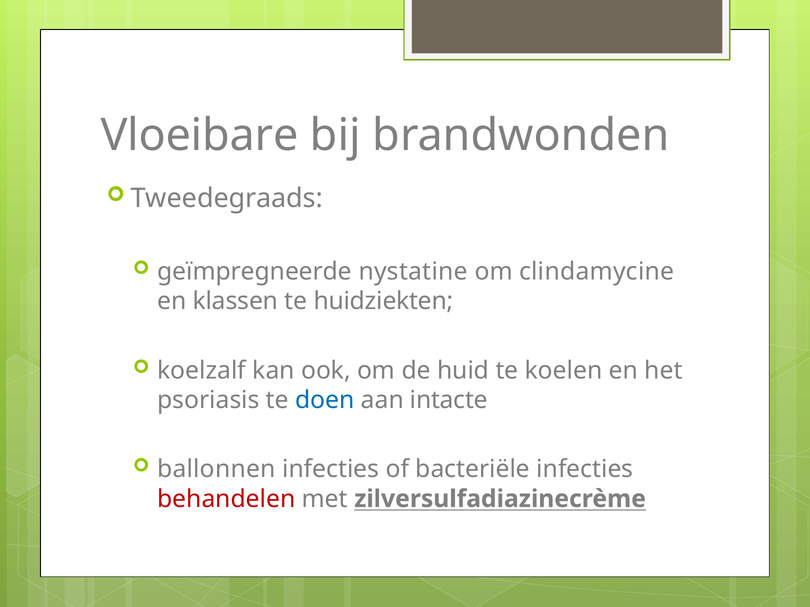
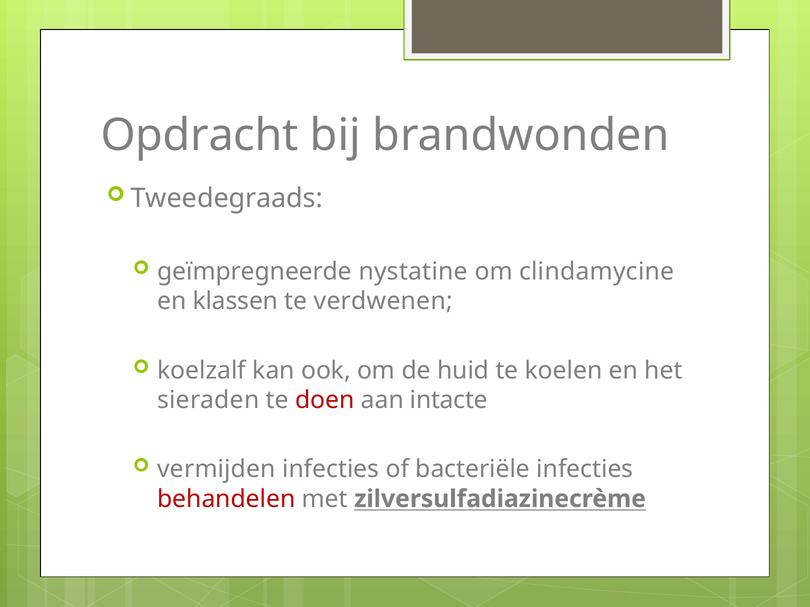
Vloeibare: Vloeibare -> Opdracht
huidziekten: huidziekten -> verdwenen
psoriasis: psoriasis -> sieraden
doen colour: blue -> red
ballonnen: ballonnen -> vermijden
